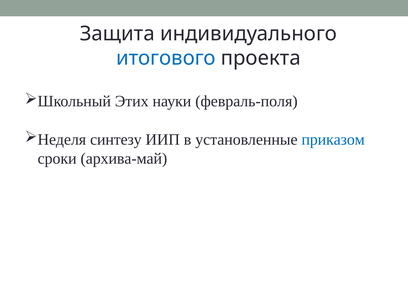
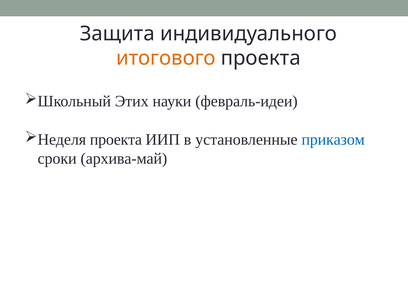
итогового colour: blue -> orange
февраль-поля: февраль-поля -> февраль-идеи
синтезу at (116, 139): синтезу -> проекта
